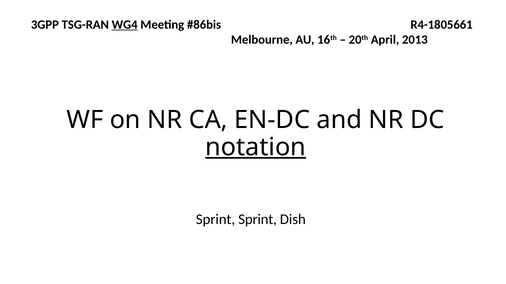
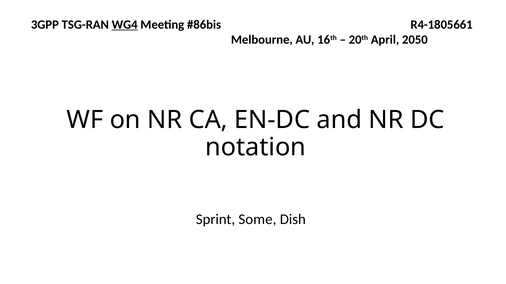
2013: 2013 -> 2050
notation underline: present -> none
Sprint Sprint: Sprint -> Some
